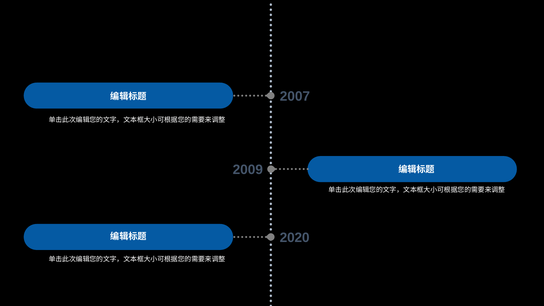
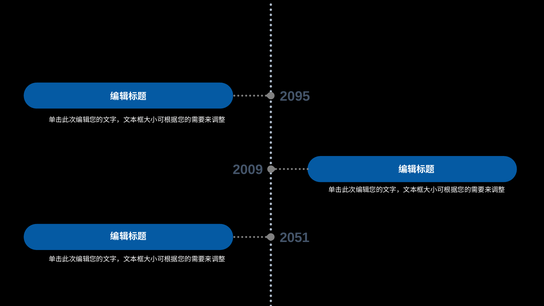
2007: 2007 -> 2095
2020: 2020 -> 2051
